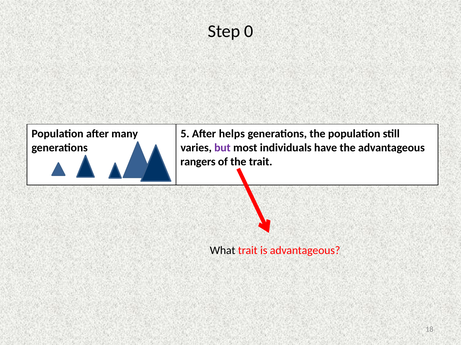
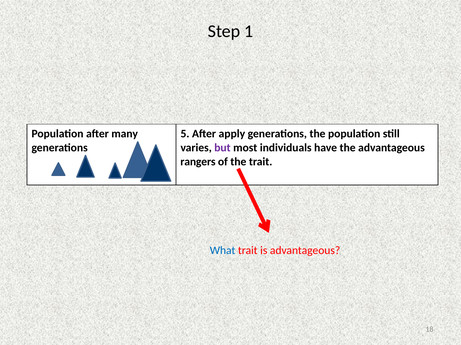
0: 0 -> 1
helps: helps -> apply
What colour: black -> blue
